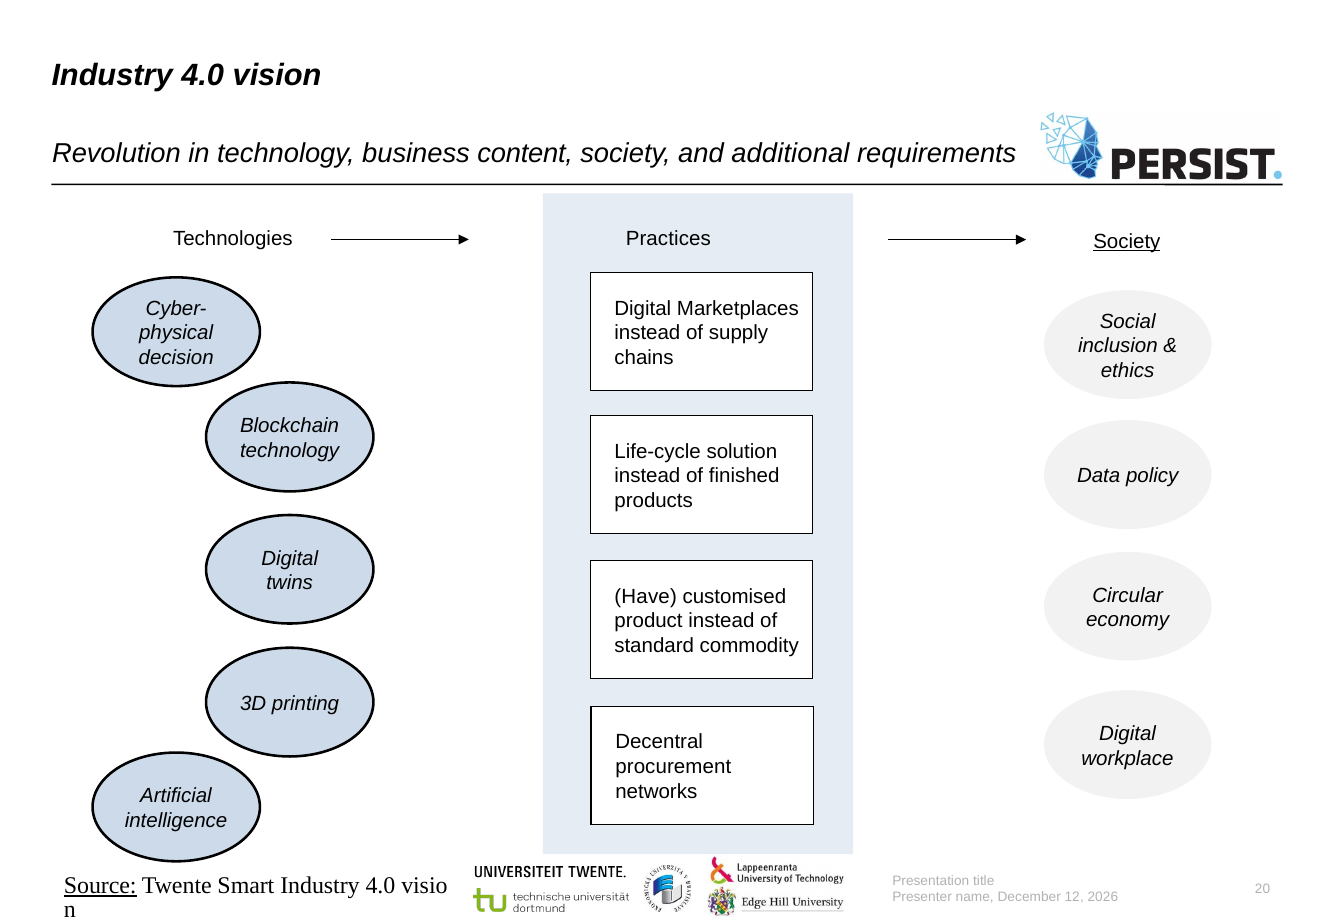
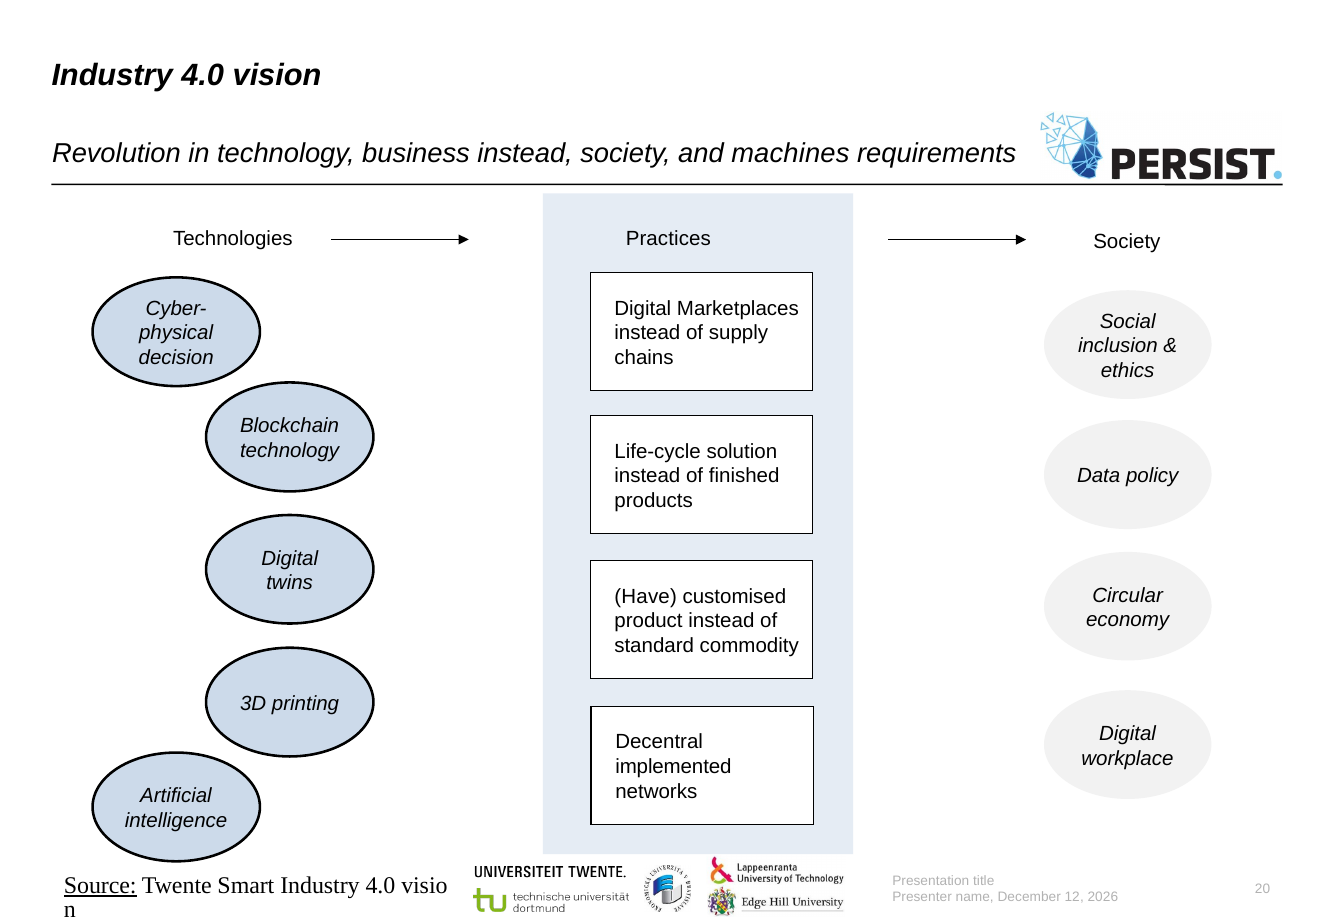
business content: content -> instead
additional: additional -> machines
Society at (1127, 242) underline: present -> none
procurement: procurement -> implemented
